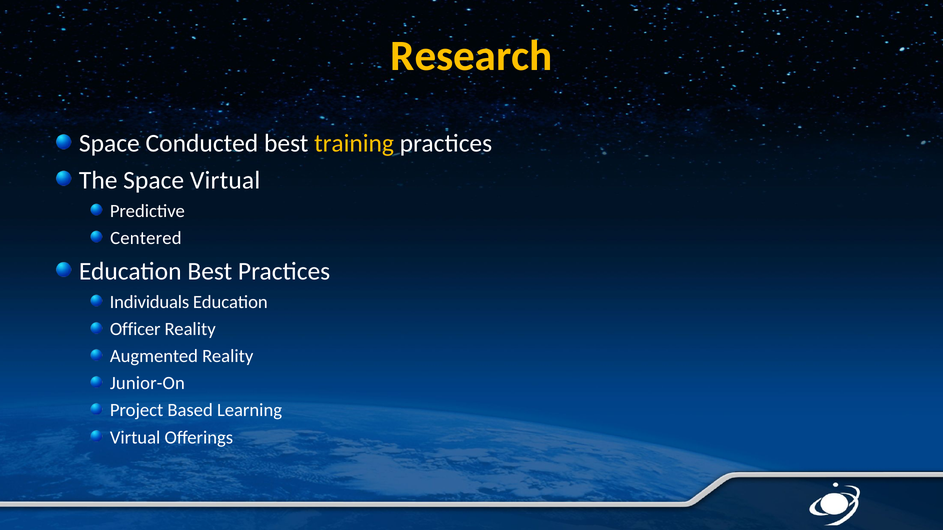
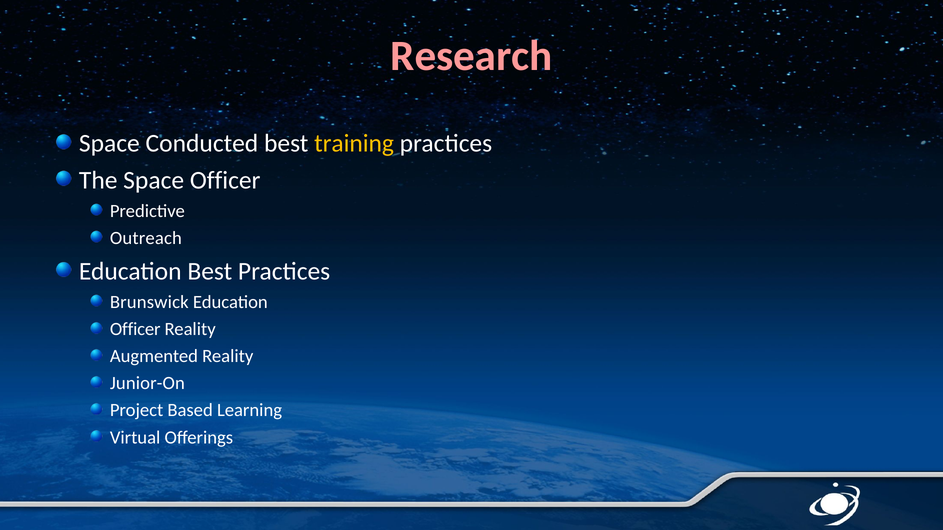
Research colour: yellow -> pink
Space Virtual: Virtual -> Officer
Centered: Centered -> Outreach
Individuals: Individuals -> Brunswick
